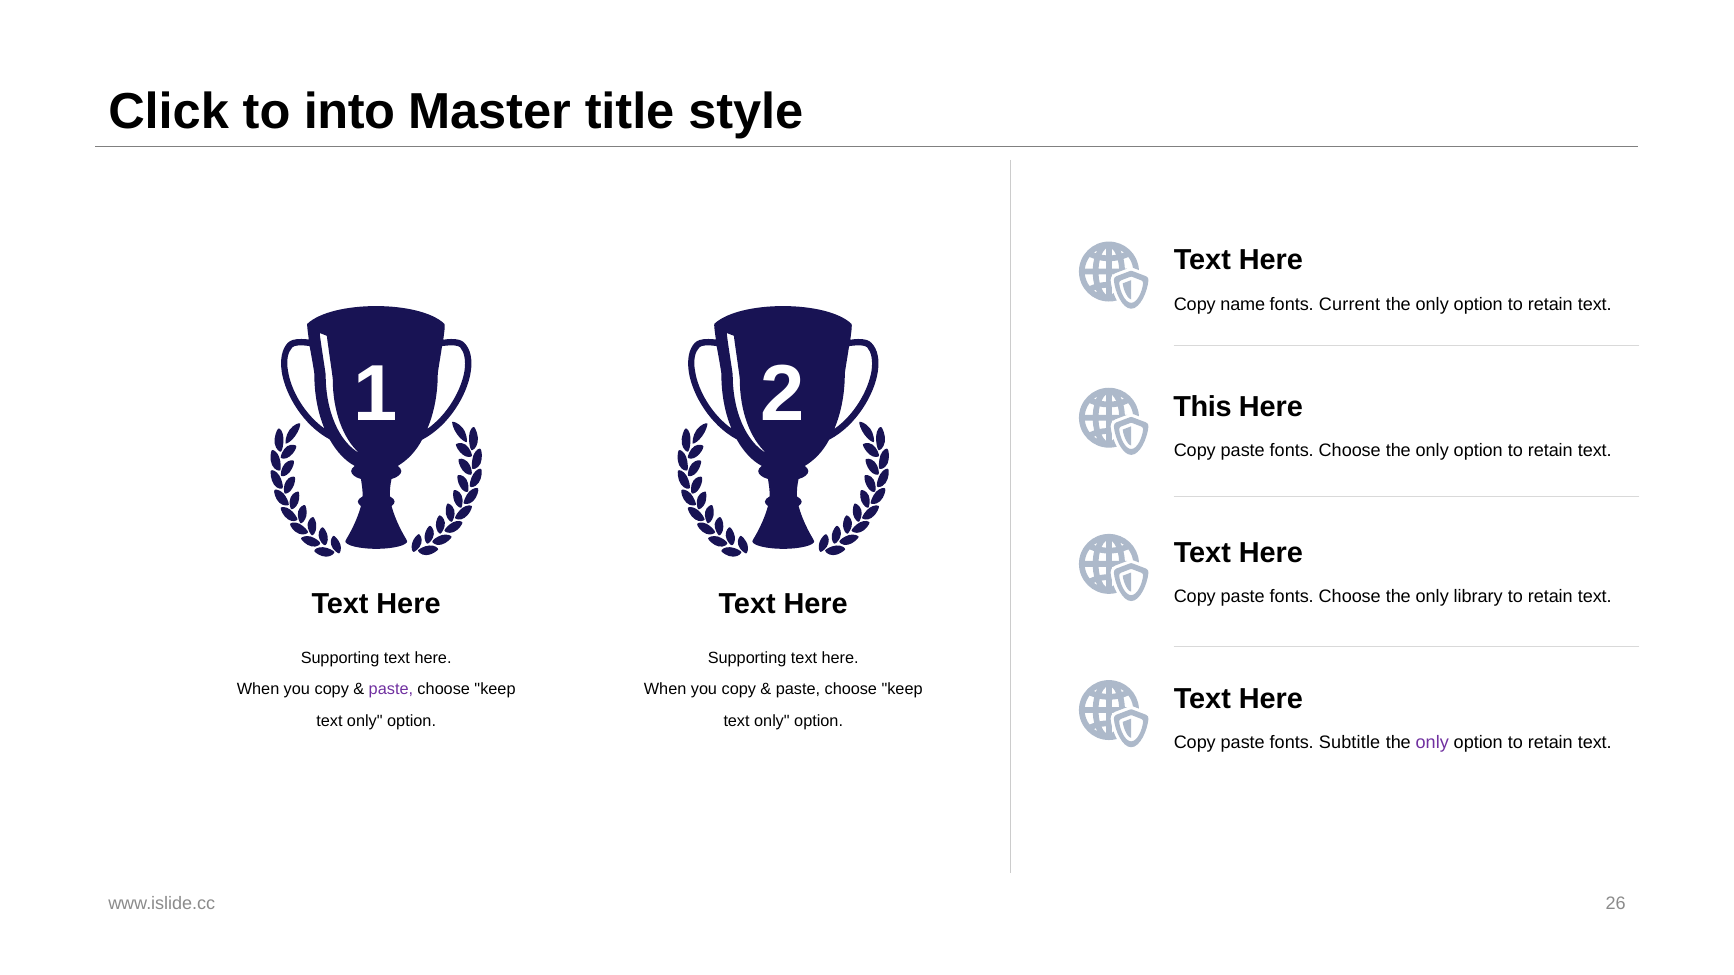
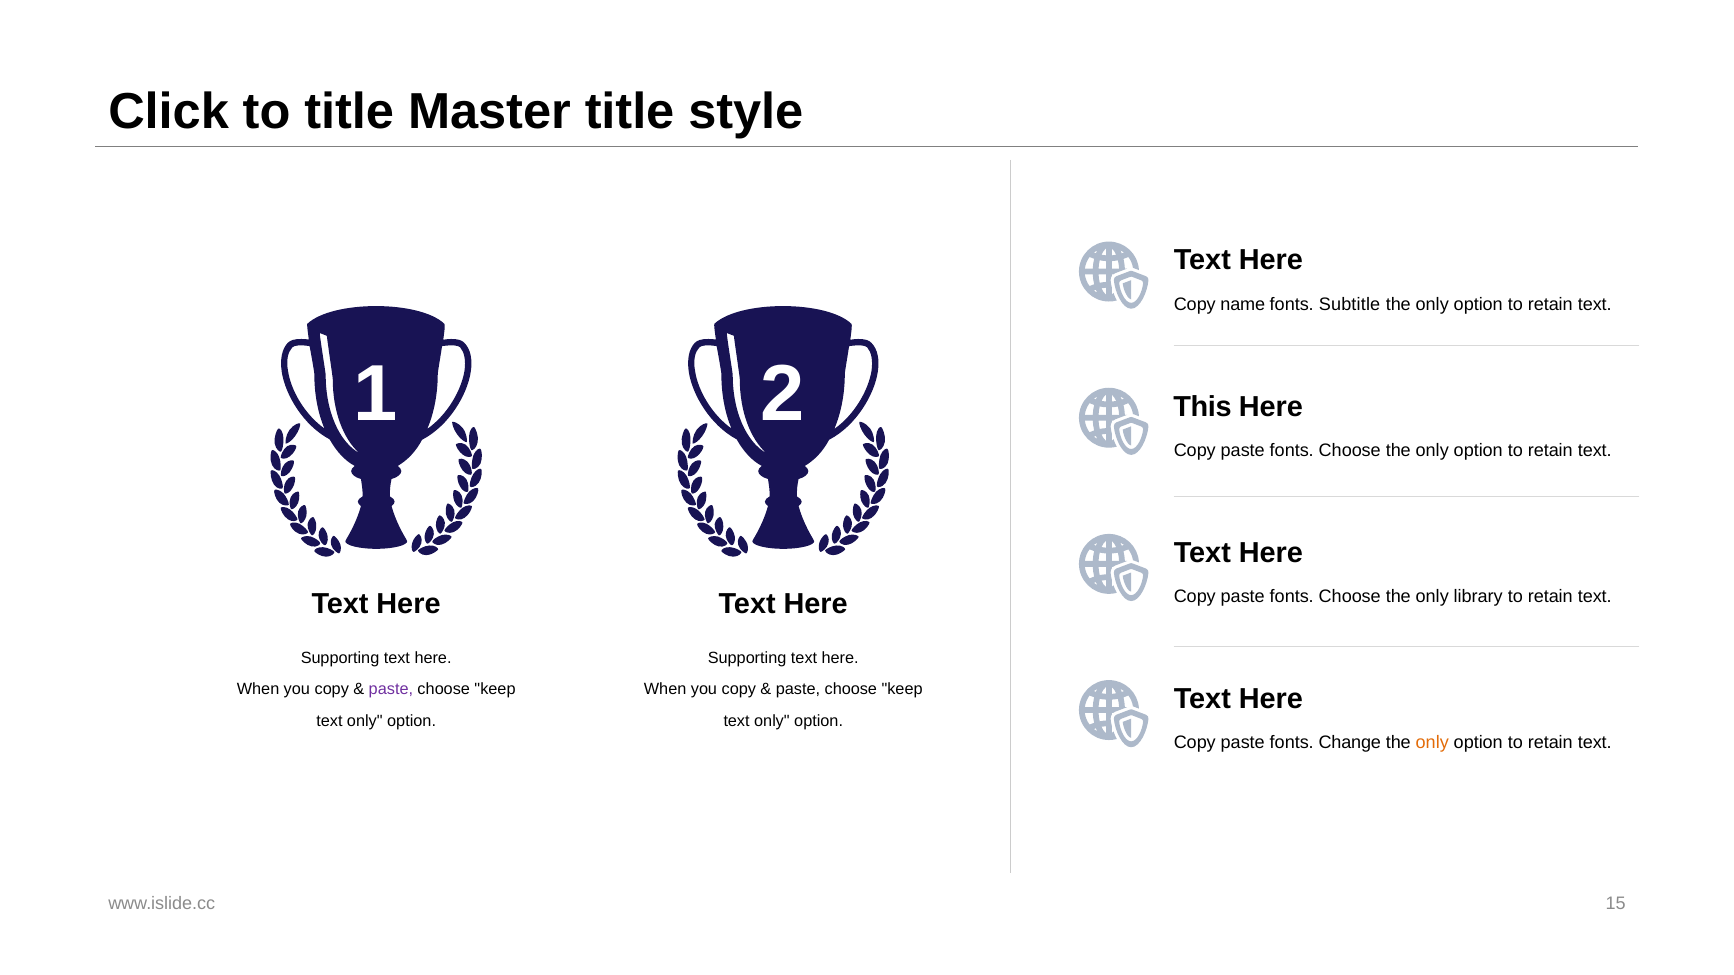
to into: into -> title
Current: Current -> Subtitle
Subtitle: Subtitle -> Change
only at (1432, 743) colour: purple -> orange
26: 26 -> 15
